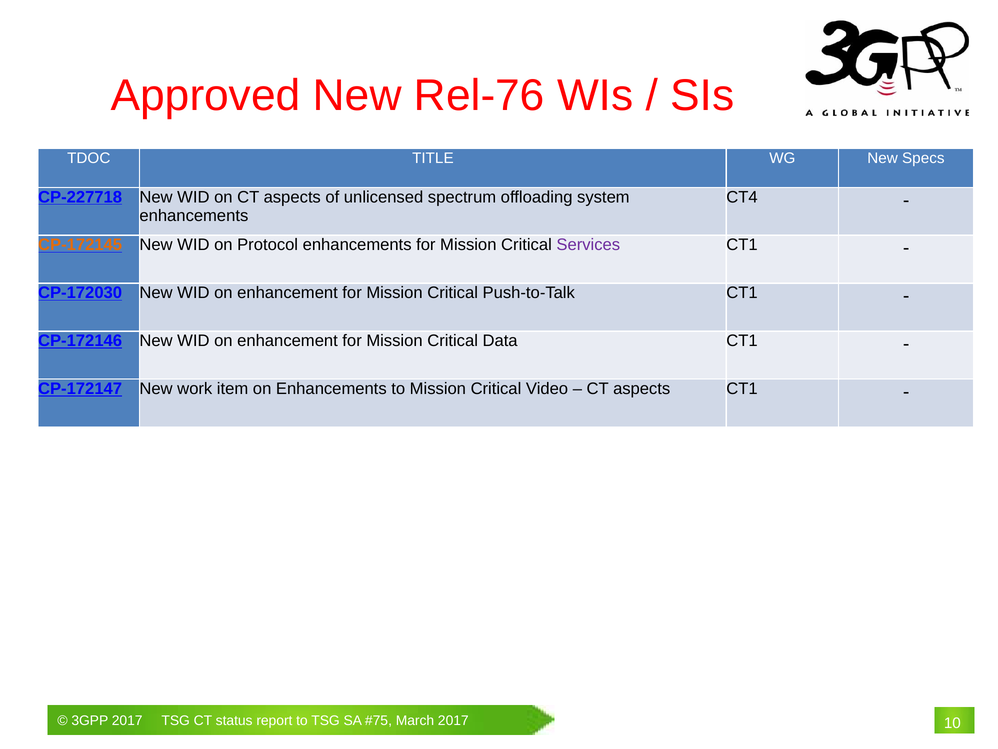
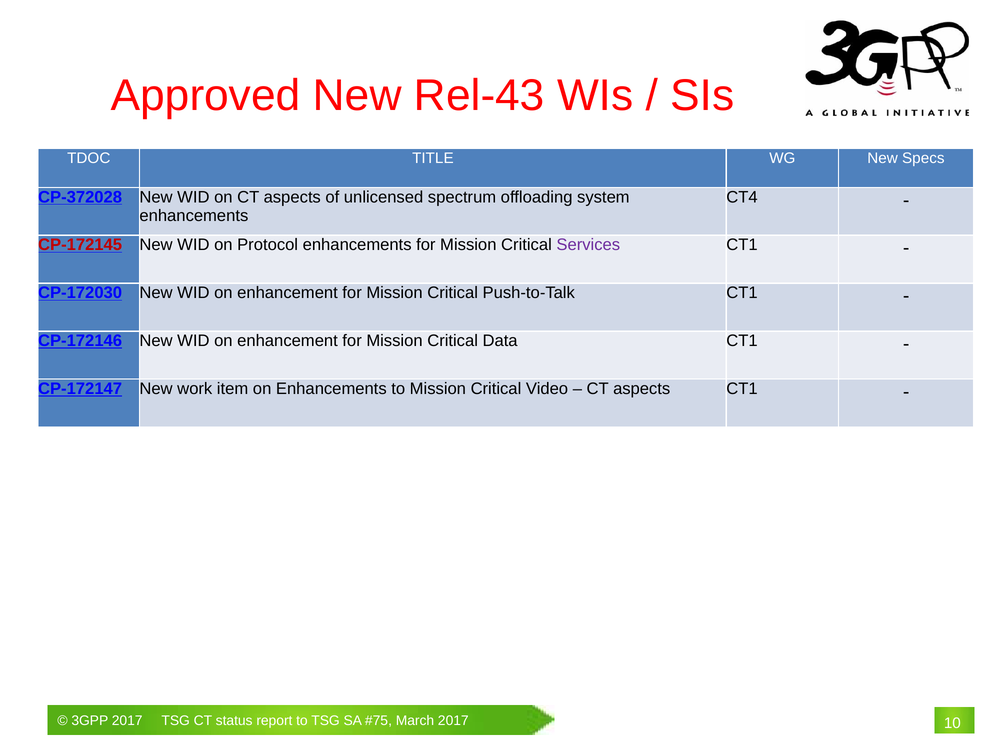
Rel-76: Rel-76 -> Rel-43
CP-227718: CP-227718 -> CP-372028
CP-172145 colour: orange -> red
